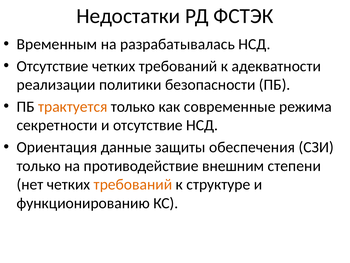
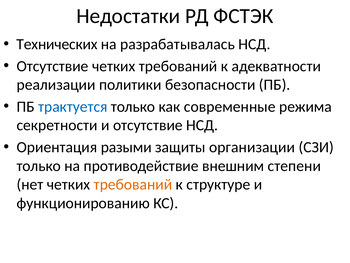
Временным: Временным -> Технических
трактуется colour: orange -> blue
данные: данные -> разыми
обеспечения: обеспечения -> организации
